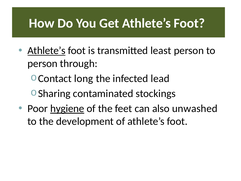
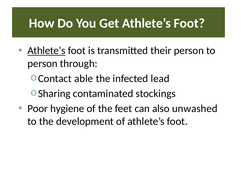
least: least -> their
long: long -> able
hygiene underline: present -> none
